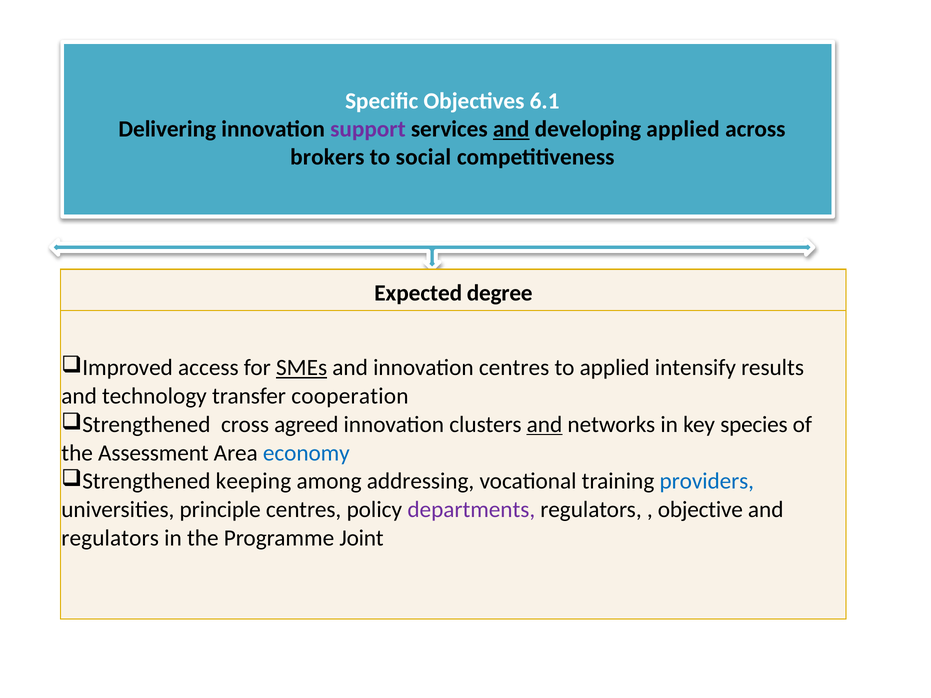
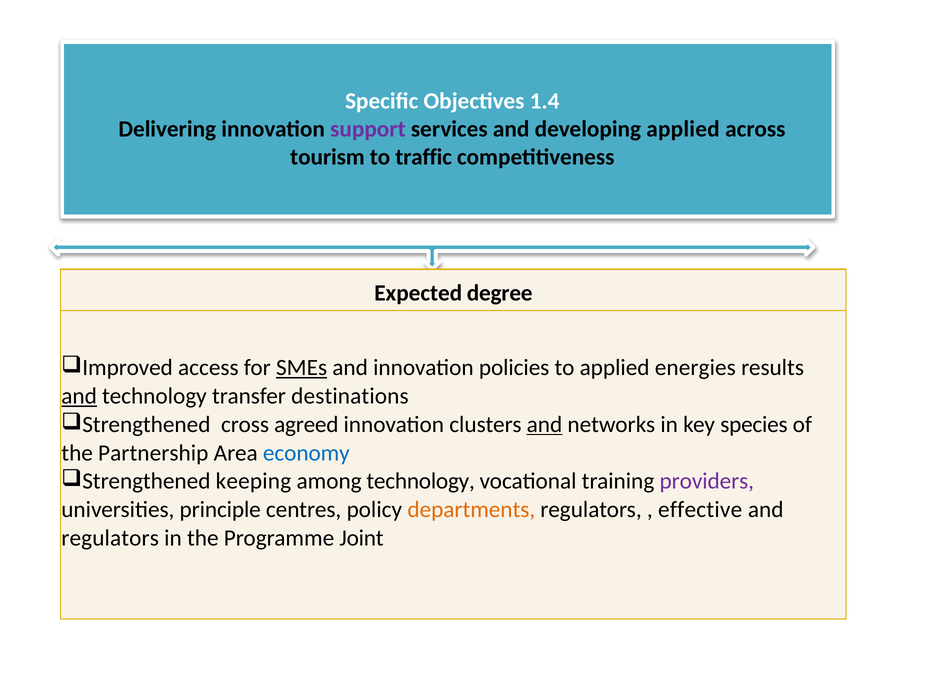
6.1: 6.1 -> 1.4
and at (511, 129) underline: present -> none
brokers: brokers -> tourism
social: social -> traffic
innovation centres: centres -> policies
intensify: intensify -> energies
and at (79, 396) underline: none -> present
cooperation: cooperation -> destinations
Assessment: Assessment -> Partnership
among addressing: addressing -> technology
providers colour: blue -> purple
departments colour: purple -> orange
objective: objective -> effective
